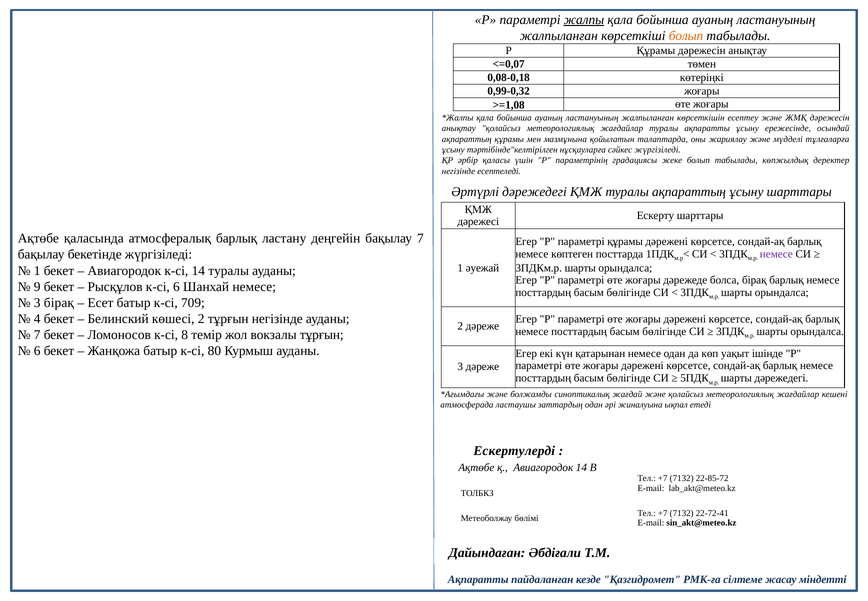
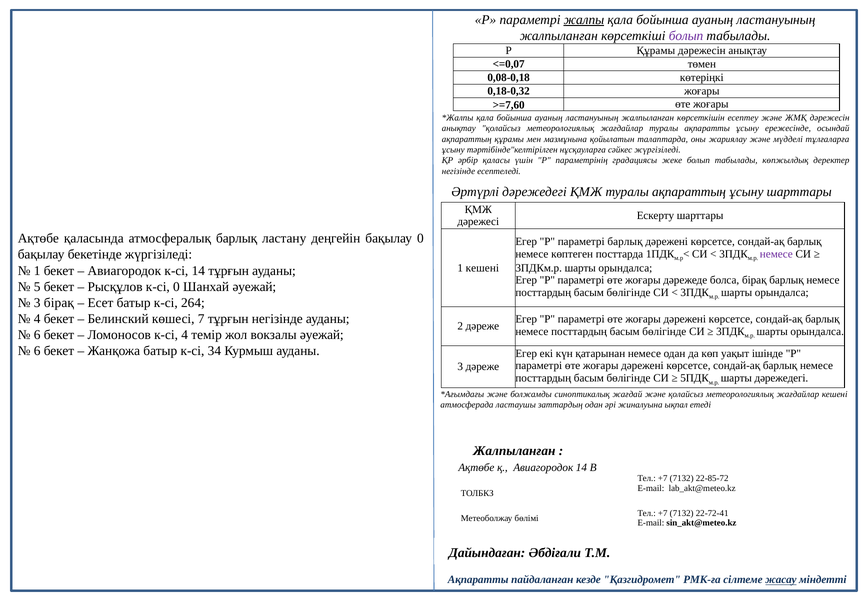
болып at (686, 36) colour: orange -> purple
0,99-0,32: 0,99-0,32 -> 0,18-0,32
>=1,08: >=1,08 -> >=7,60
бақылау 7: 7 -> 0
параметрі құрамы: құрамы -> барлық
1 әуежай: әуежай -> кешені
14 туралы: туралы -> тұрғын
9: 9 -> 5
к-сі 6: 6 -> 0
Шанхай немесе: немесе -> әуежай
709: 709 -> 264
көшесі 2: 2 -> 7
7 at (37, 335): 7 -> 6
к-сі 8: 8 -> 4
вокзалы тұрғын: тұрғын -> әуежай
80: 80 -> 34
Ескертулерді at (514, 451): Ескертулерді -> Жалпыланған
жасау underline: none -> present
